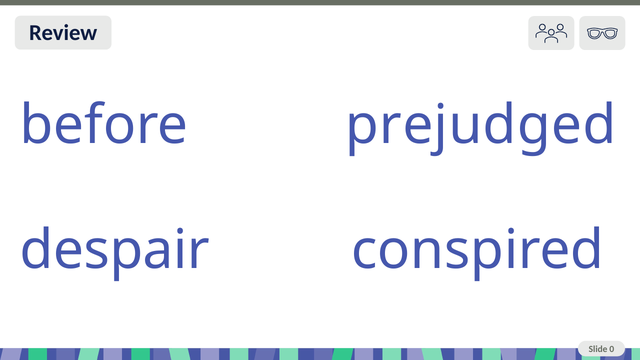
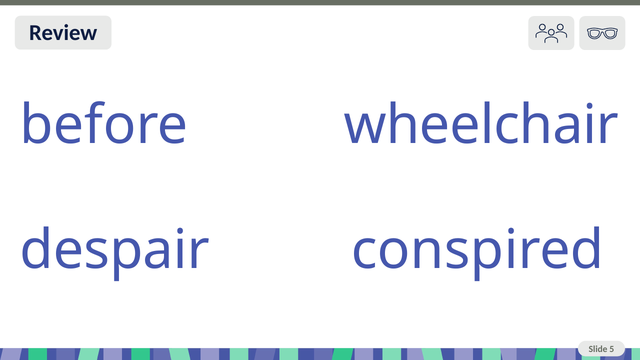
prejudged: prejudged -> wheelchair
0: 0 -> 5
